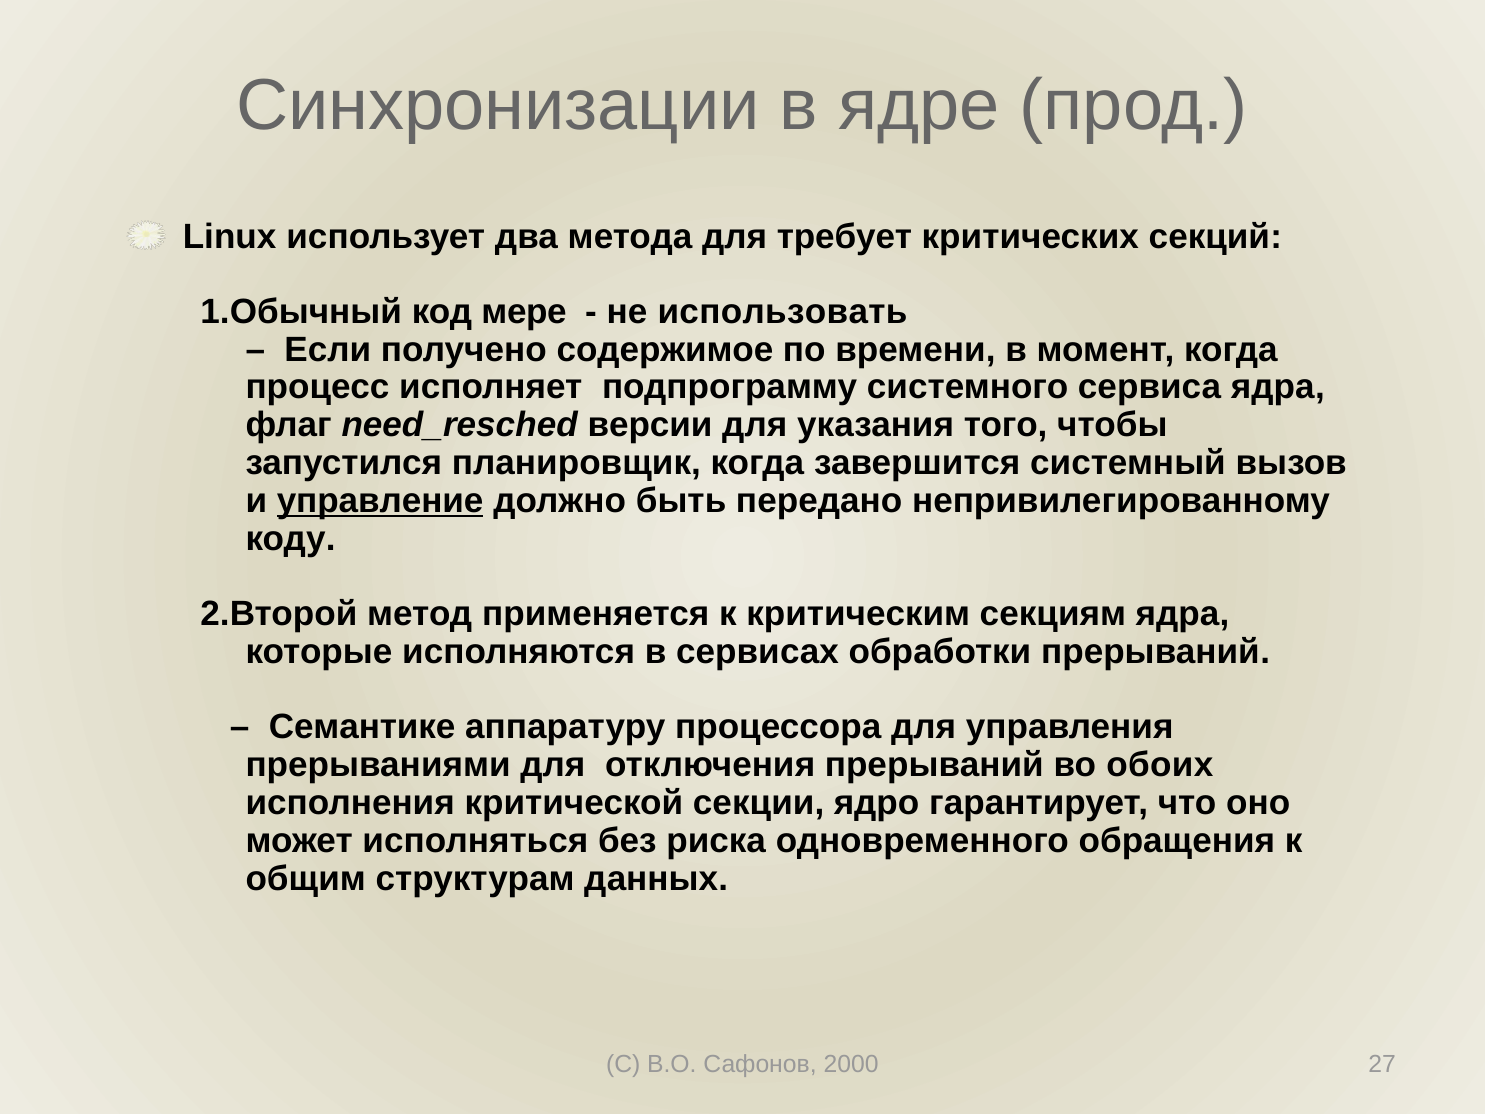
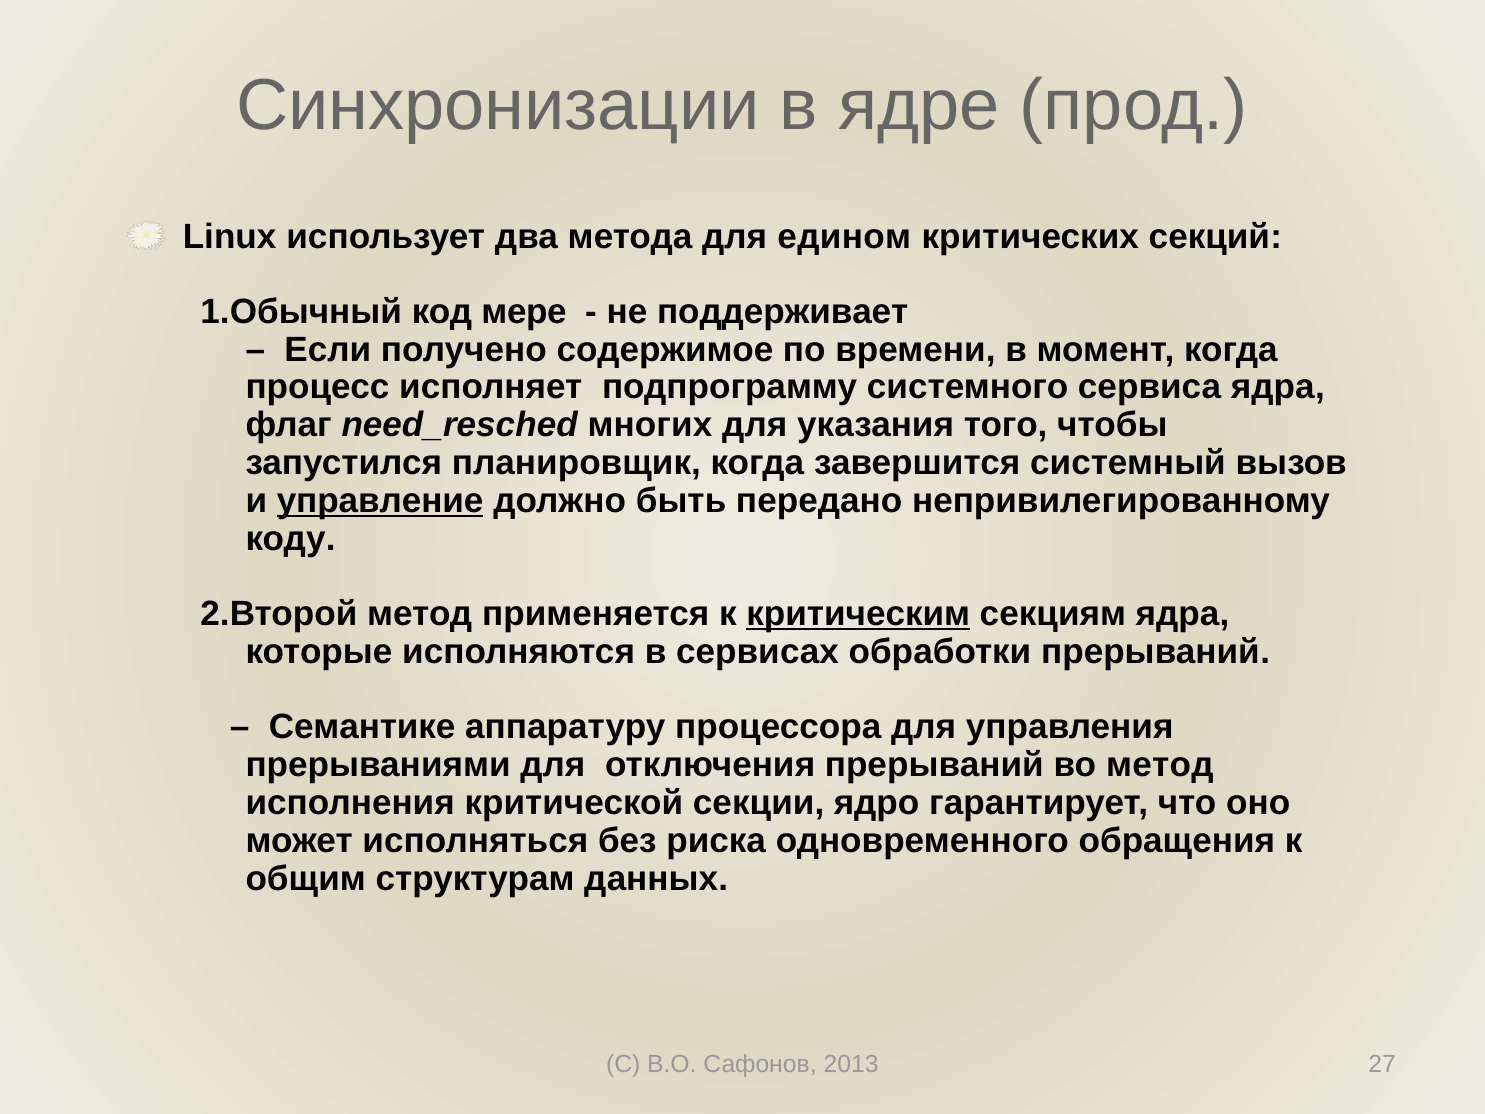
требует: требует -> едином
использовать: использовать -> поддерживает
версии: версии -> многих
критическим underline: none -> present
во обоих: обоих -> метод
2000: 2000 -> 2013
